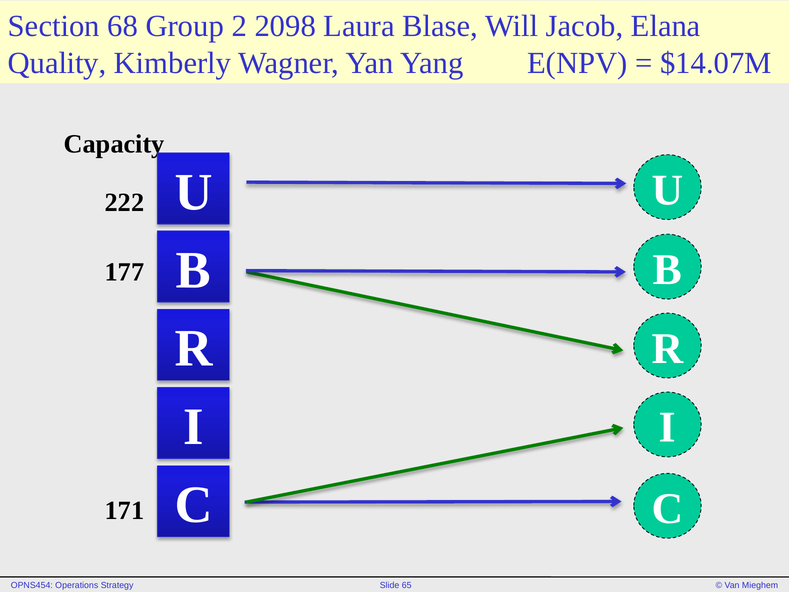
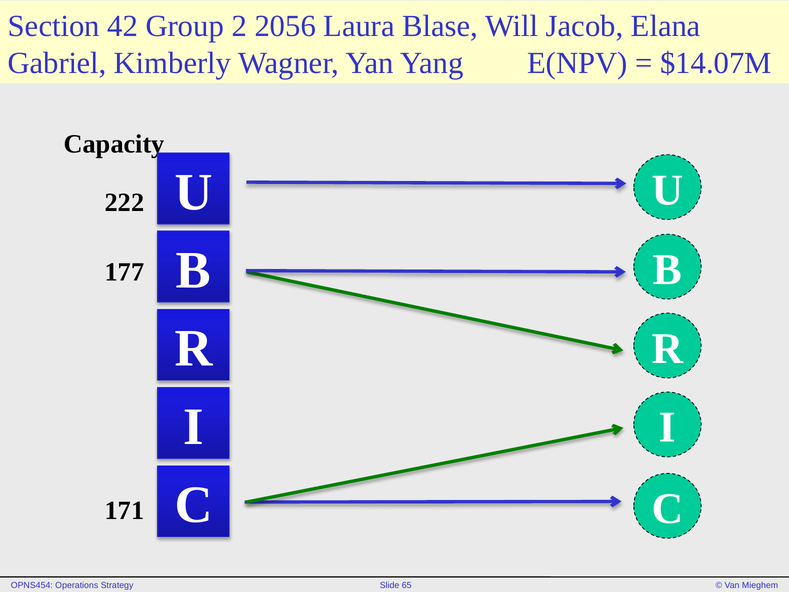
68: 68 -> 42
2098: 2098 -> 2056
Quality: Quality -> Gabriel
